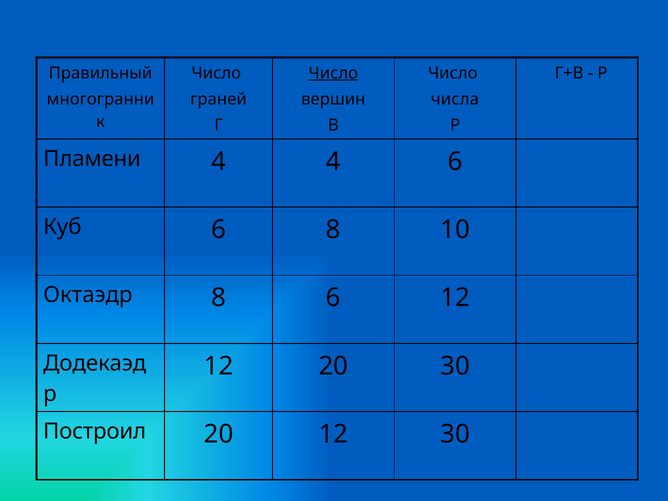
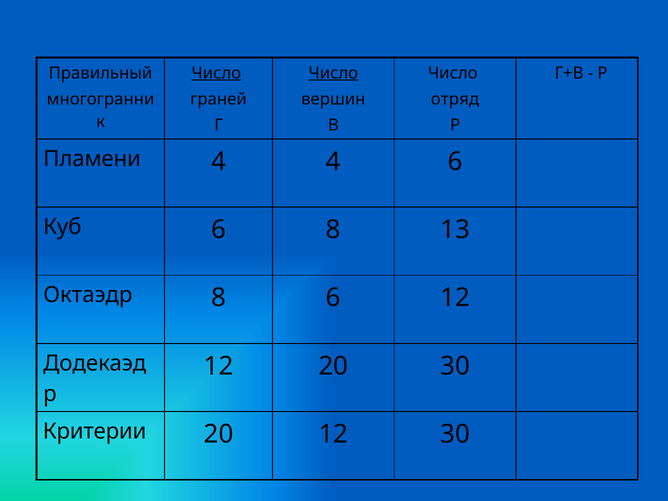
Число at (216, 73) underline: none -> present
числа: числа -> отряд
10: 10 -> 13
Построил: Построил -> Критерии
